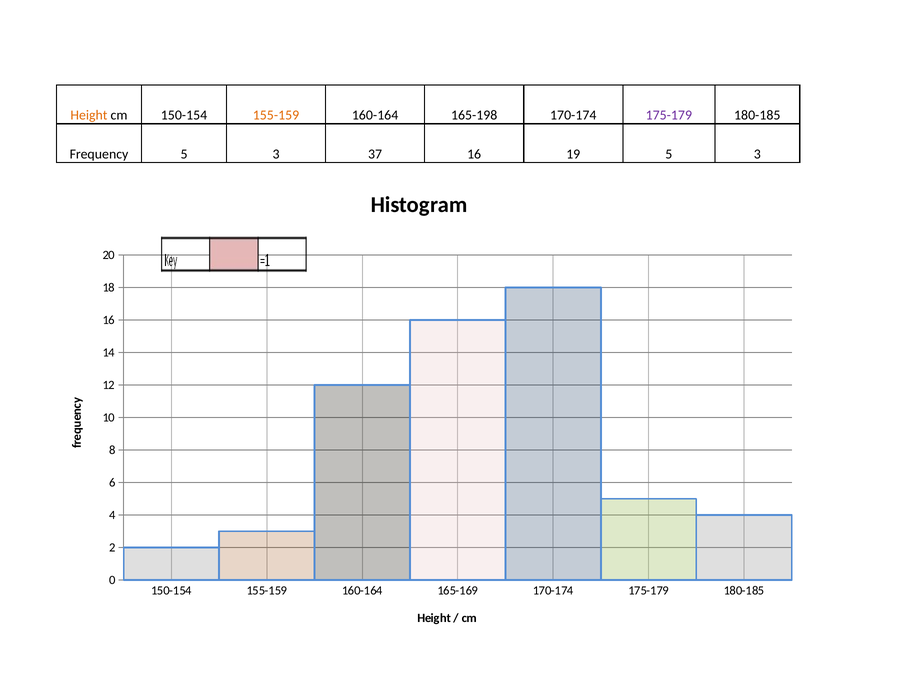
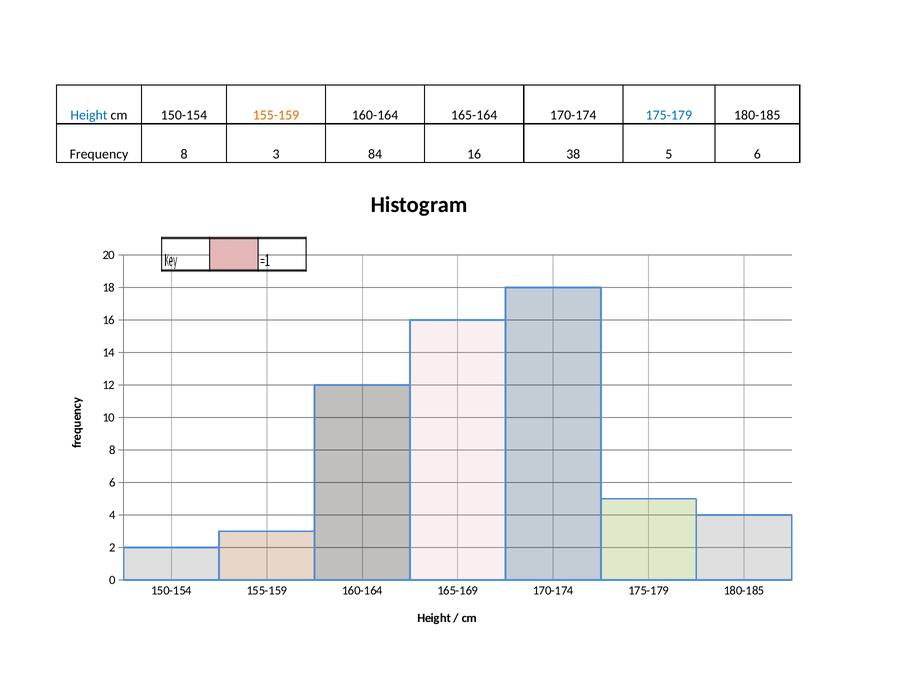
Height at (89, 115) colour: orange -> blue
165-198: 165-198 -> 165-164
175-179 at (669, 115) colour: purple -> blue
Frequency 5: 5 -> 8
37: 37 -> 84
19: 19 -> 38
3 at (757, 154): 3 -> 6
